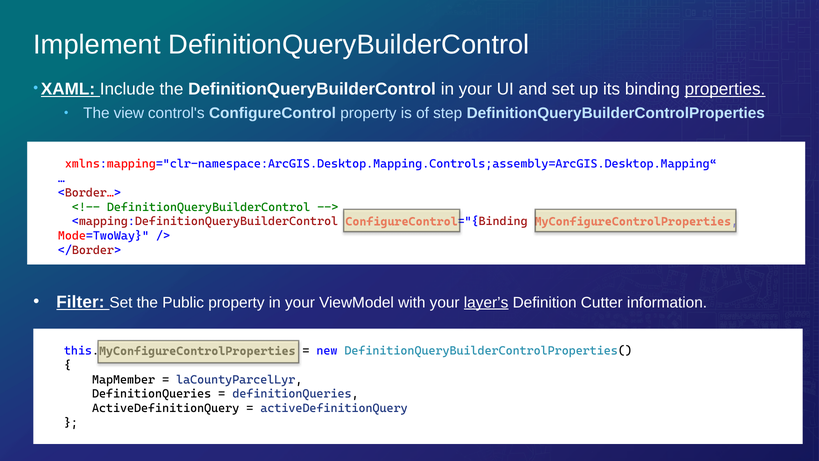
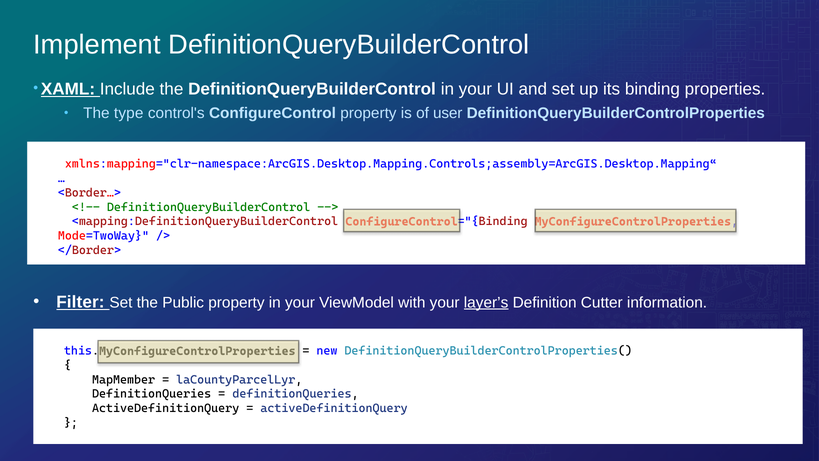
properties underline: present -> none
view: view -> type
step: step -> user
